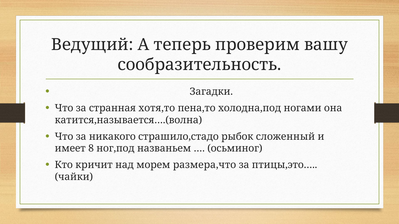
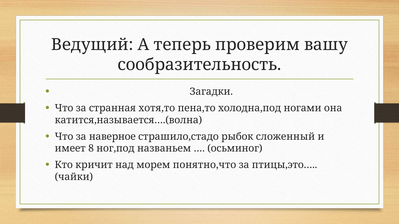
никакого: никакого -> наверное
размера,что: размера,что -> понятно,что
